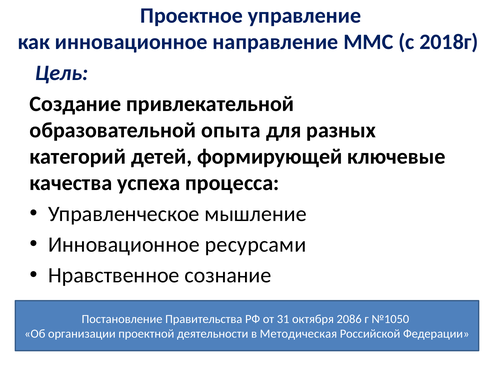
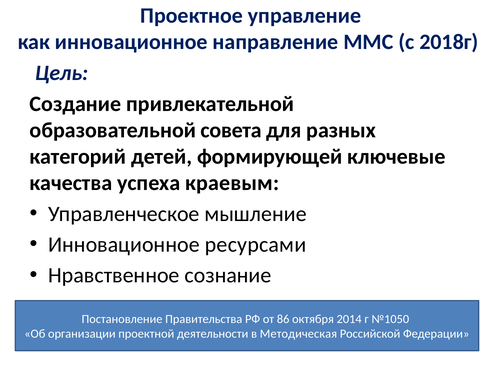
опыта: опыта -> совета
процесса: процесса -> краевым
31: 31 -> 86
2086: 2086 -> 2014
